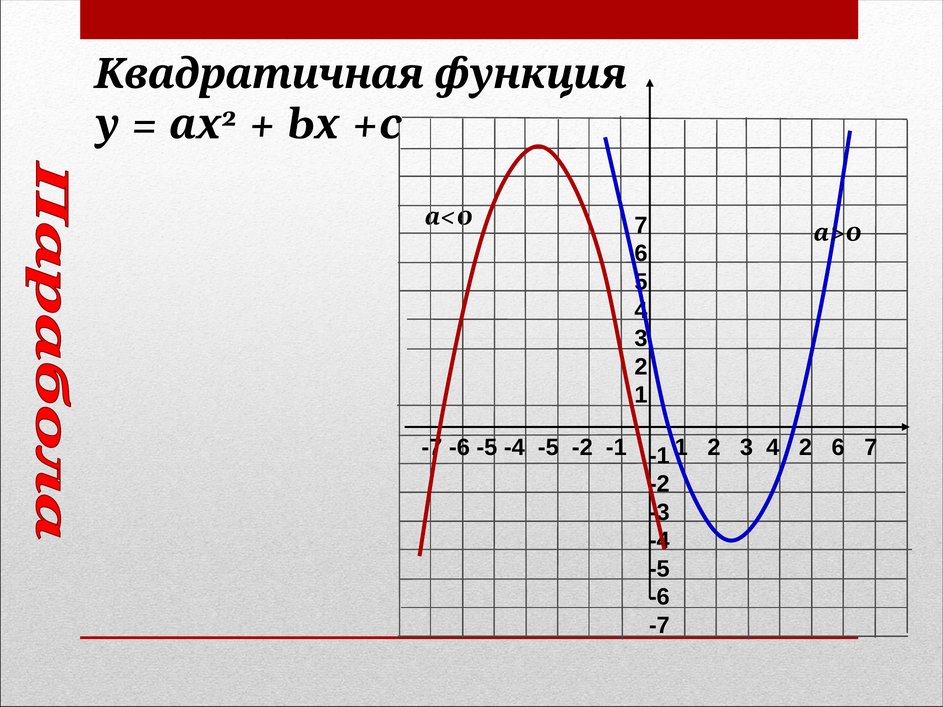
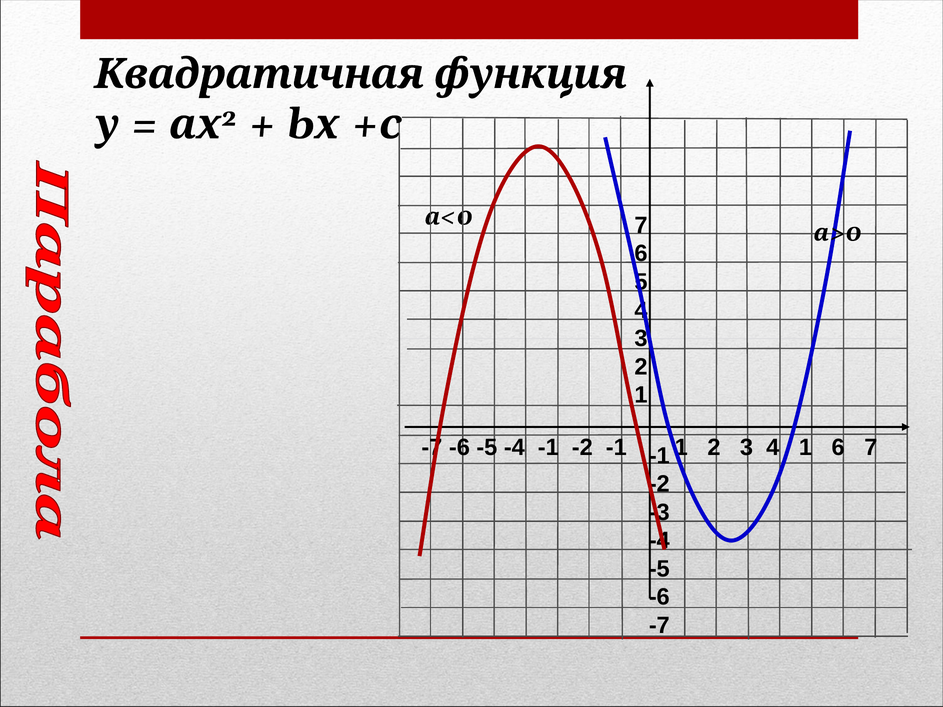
-5 -4 -5: -5 -> -1
4 2: 2 -> 1
